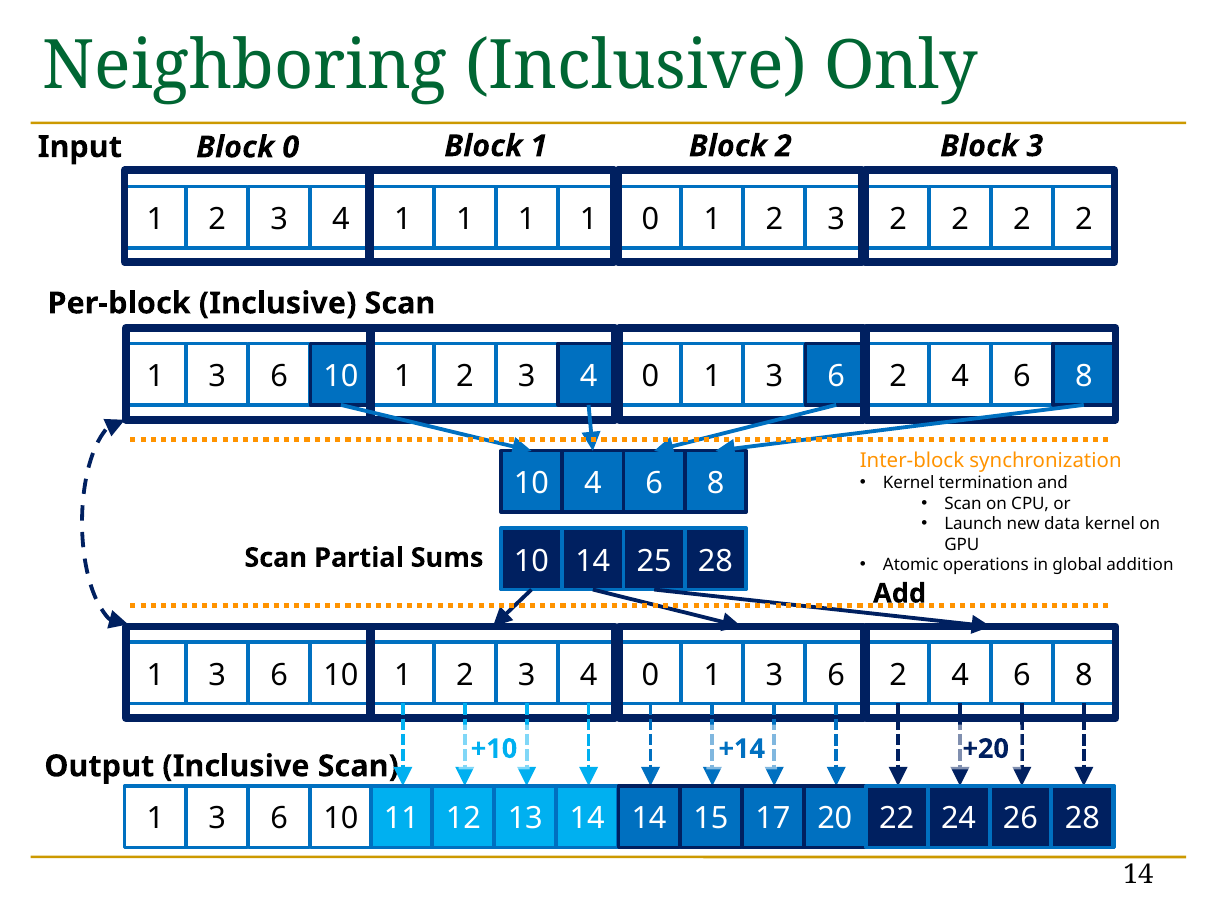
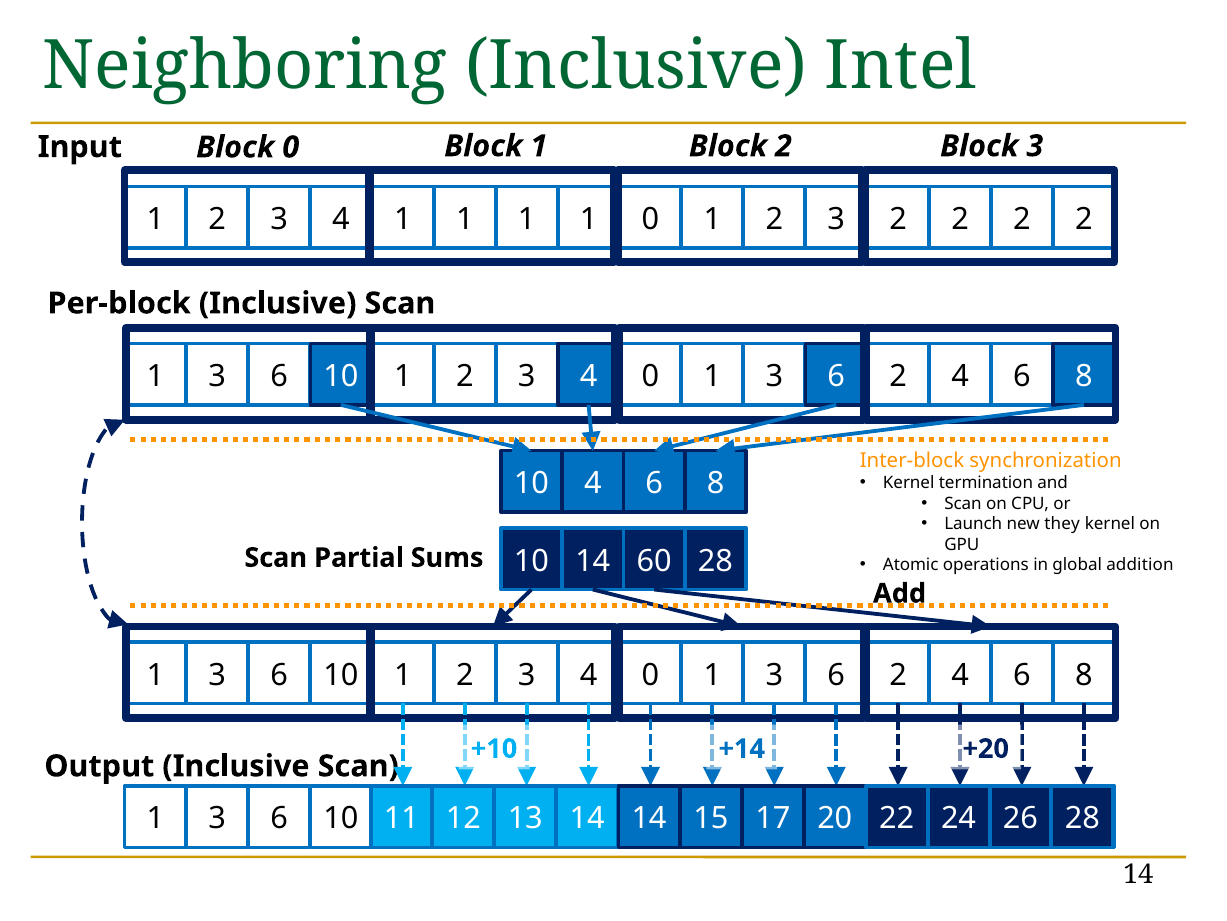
Only: Only -> Intel
data: data -> they
25: 25 -> 60
